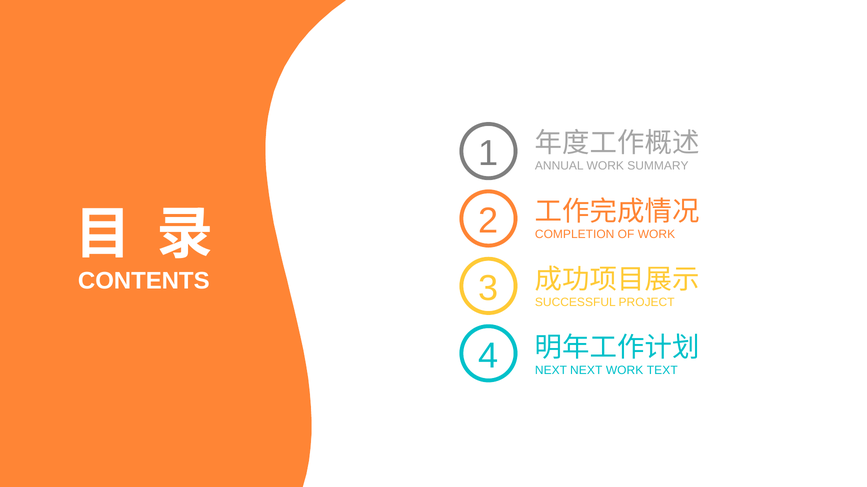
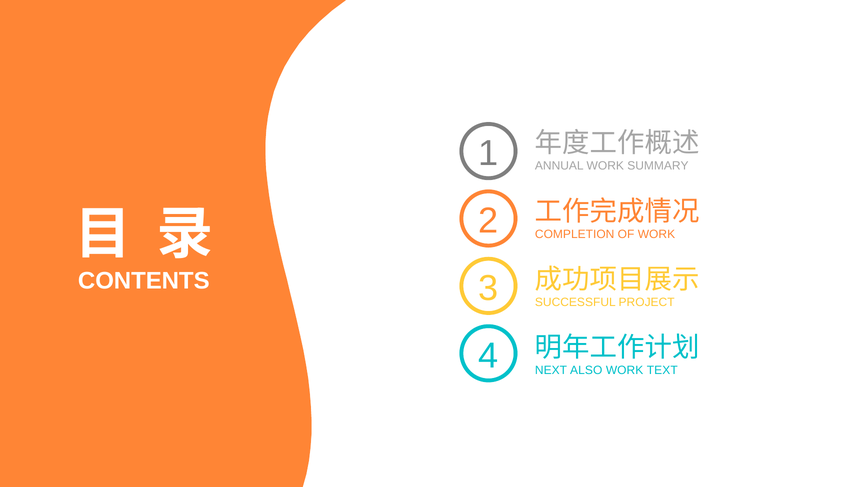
NEXT NEXT: NEXT -> ALSO
